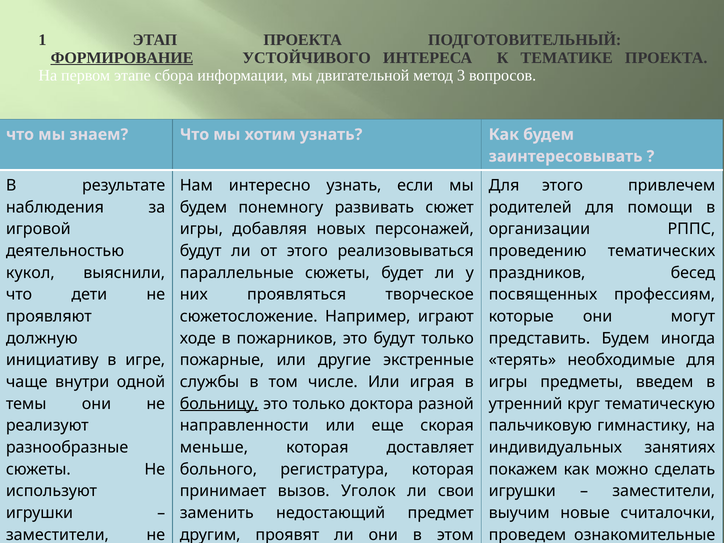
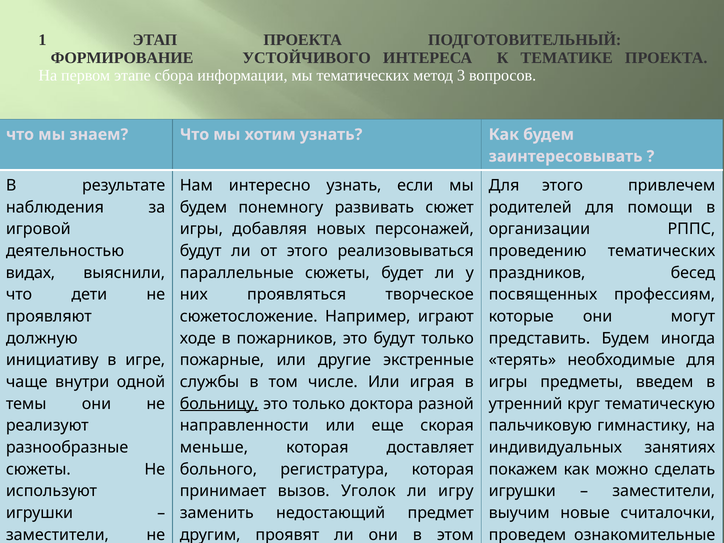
ФОРМИРОВАНИЕ underline: present -> none
мы двигательной: двигательной -> тематических
кукол: кукол -> видах
свои: свои -> игру
